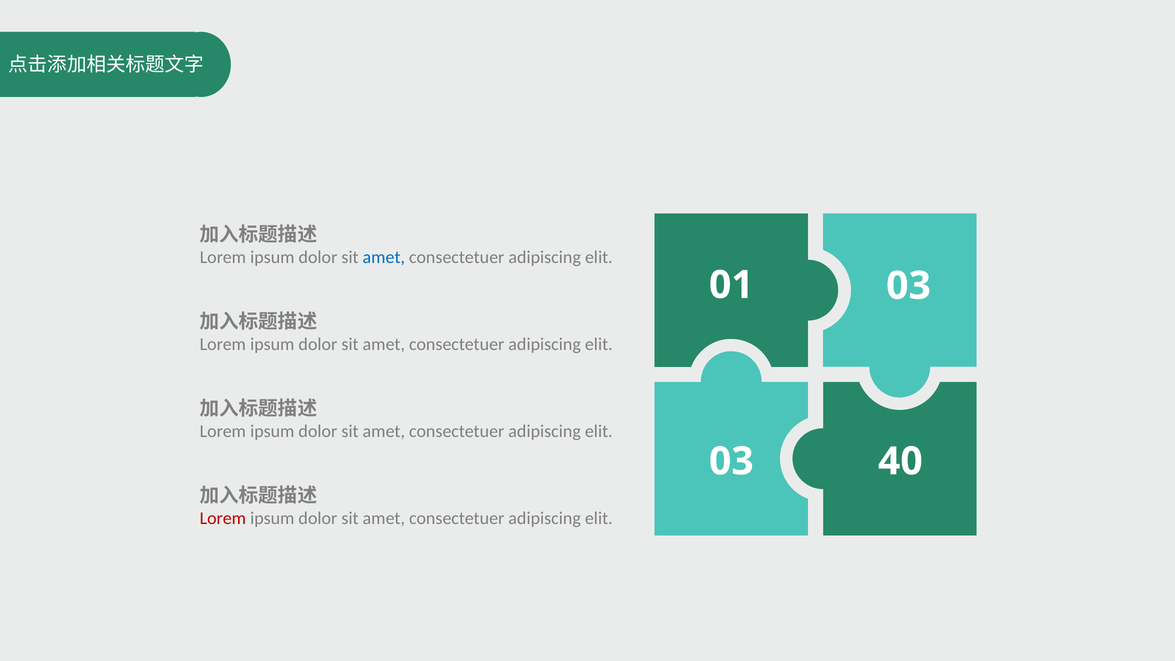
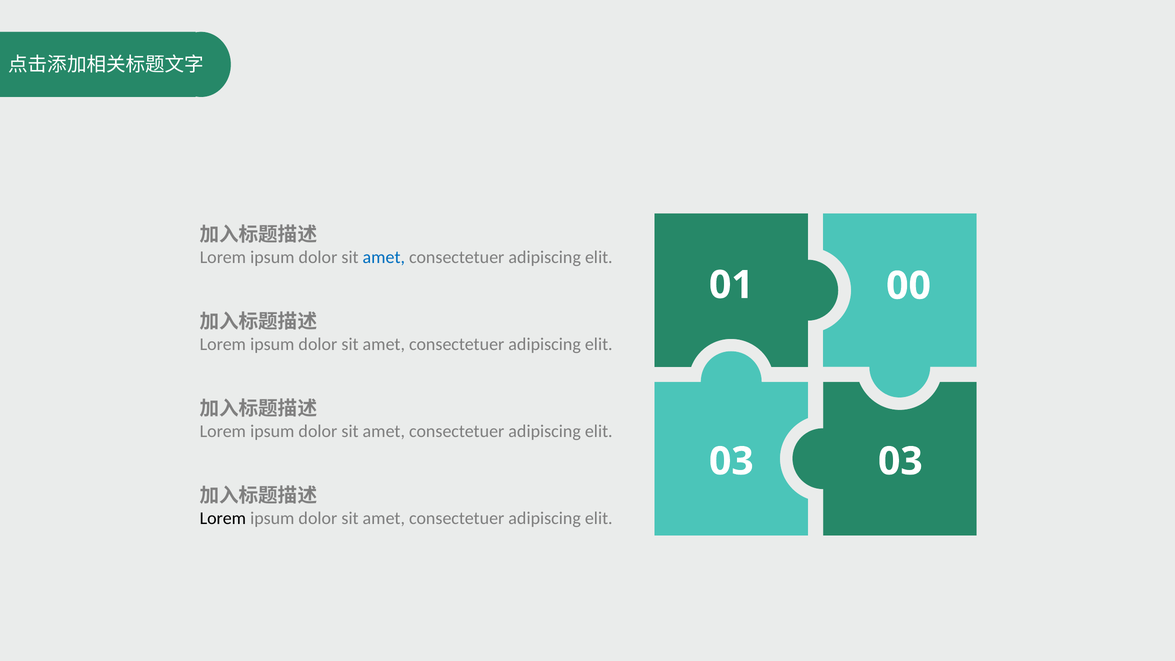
01 03: 03 -> 00
03 40: 40 -> 03
Lorem at (223, 518) colour: red -> black
